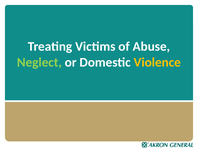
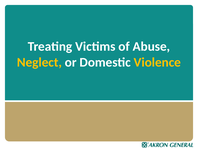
Neglect colour: light green -> yellow
